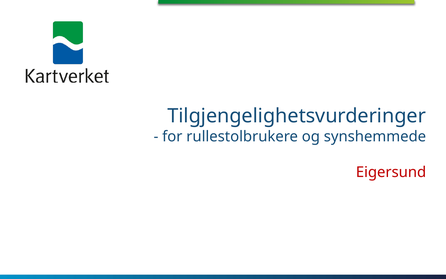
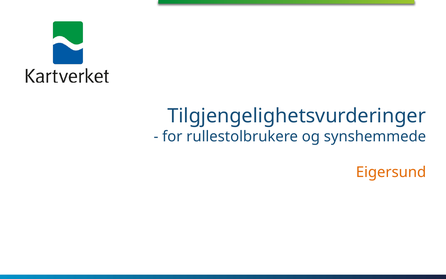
Eigersund colour: red -> orange
